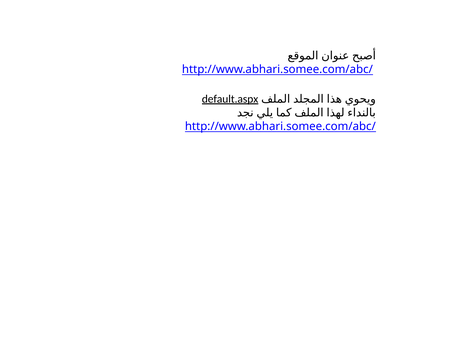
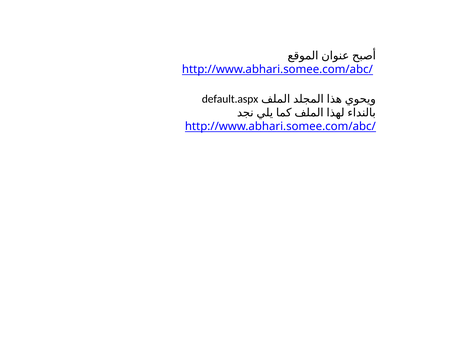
default.aspx underline: present -> none
